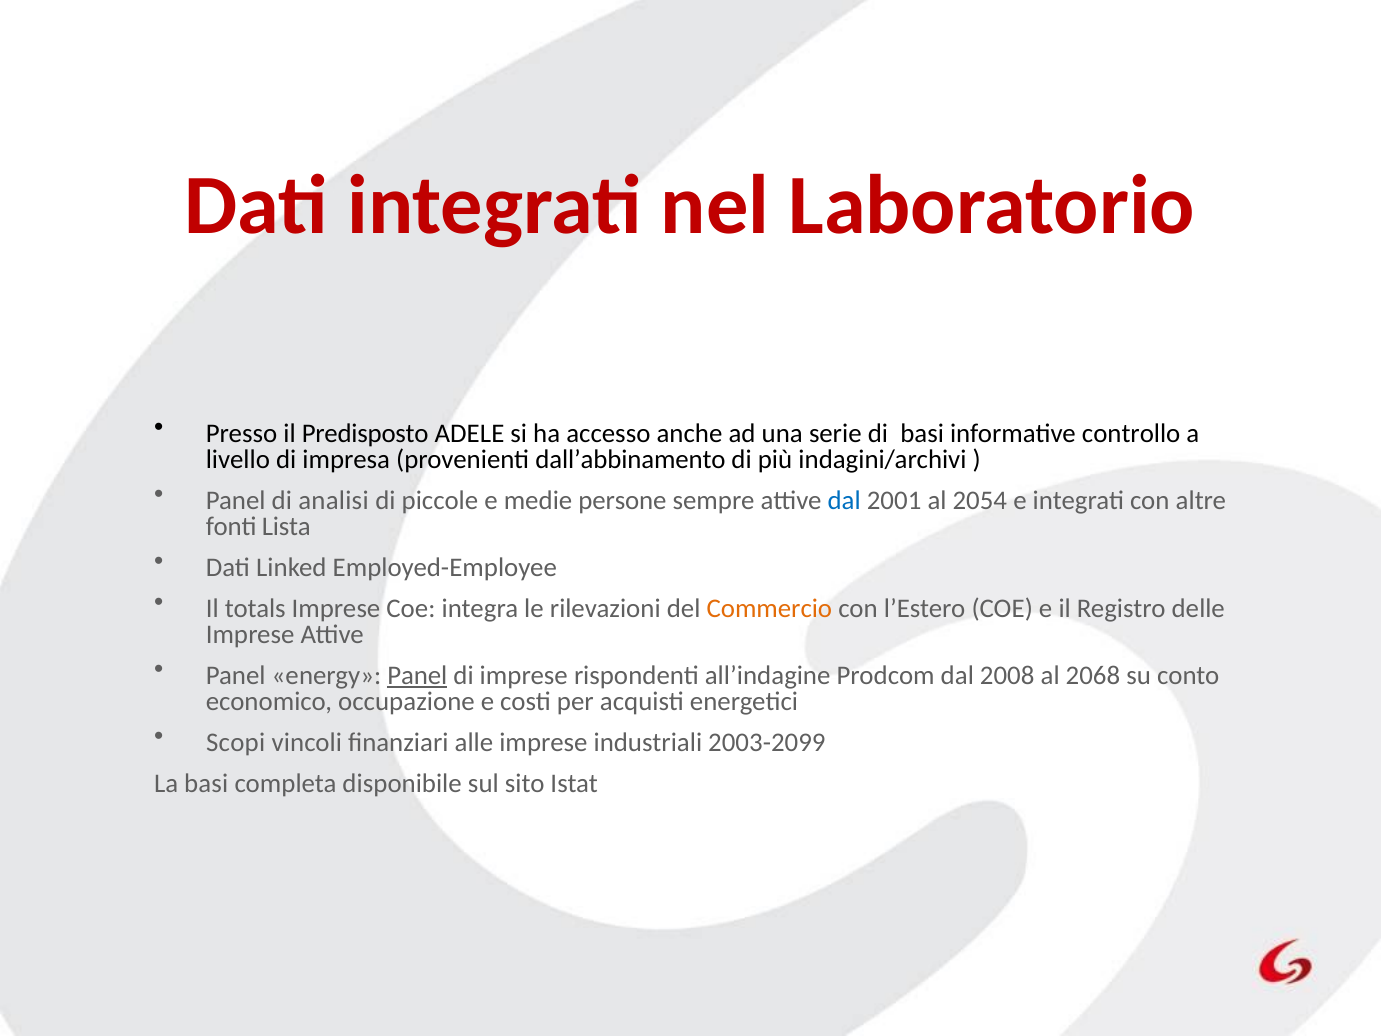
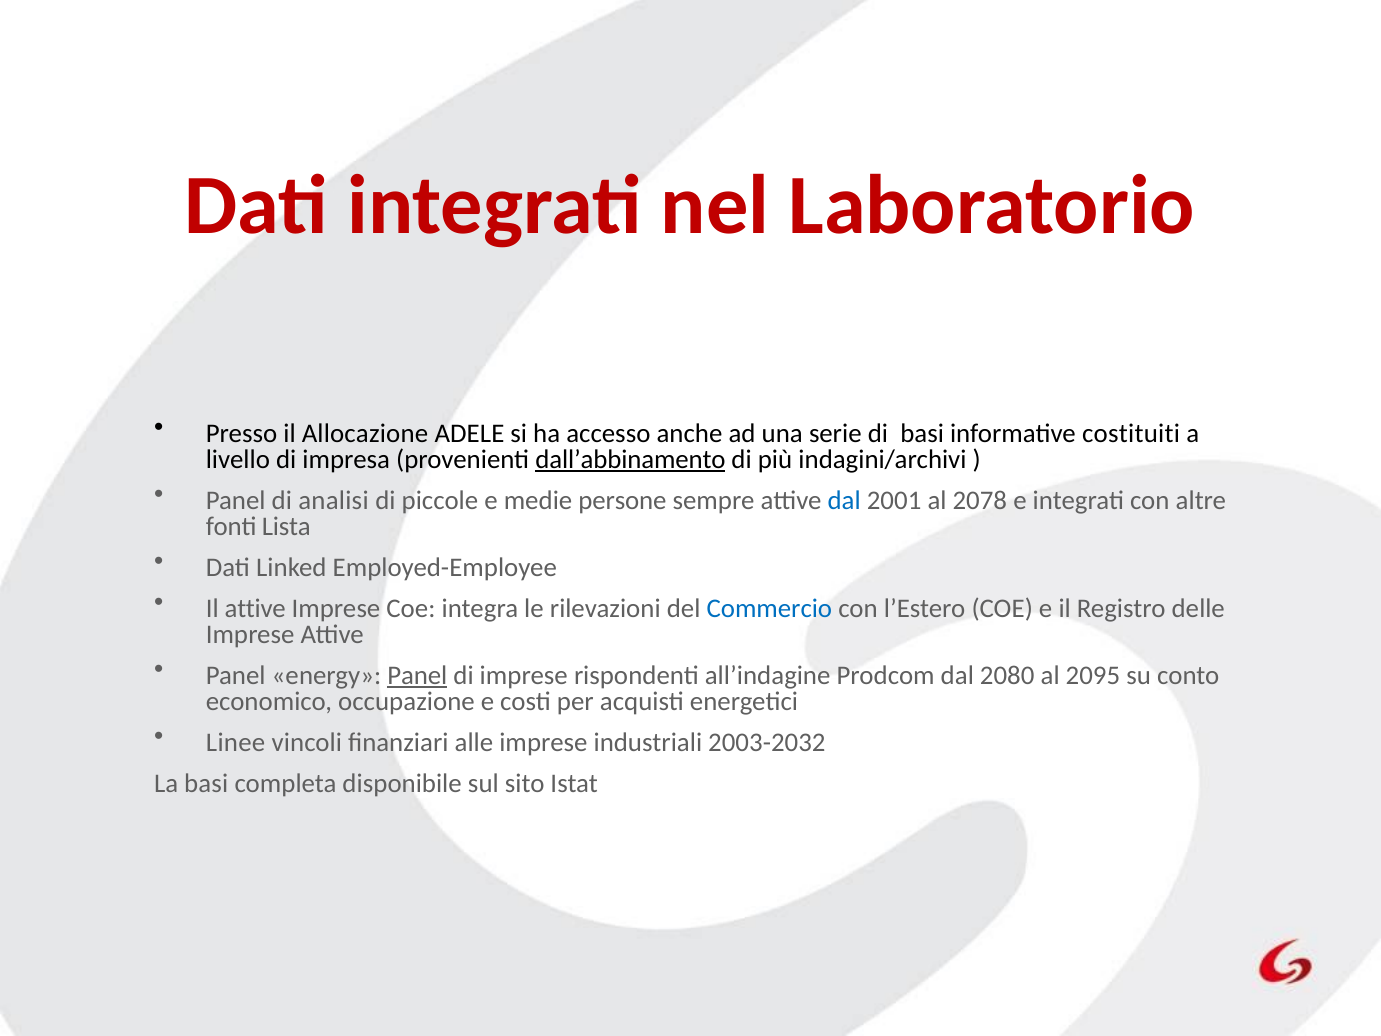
Predisposto: Predisposto -> Allocazione
controllo: controllo -> costituiti
dall’abbinamento underline: none -> present
2054: 2054 -> 2078
Il totals: totals -> attive
Commercio colour: orange -> blue
2008: 2008 -> 2080
2068: 2068 -> 2095
Scopi: Scopi -> Linee
2003-2099: 2003-2099 -> 2003-2032
